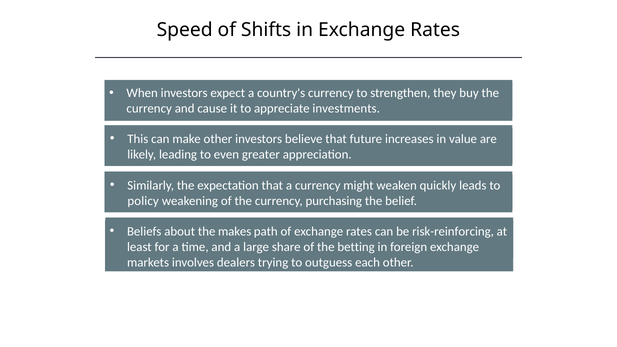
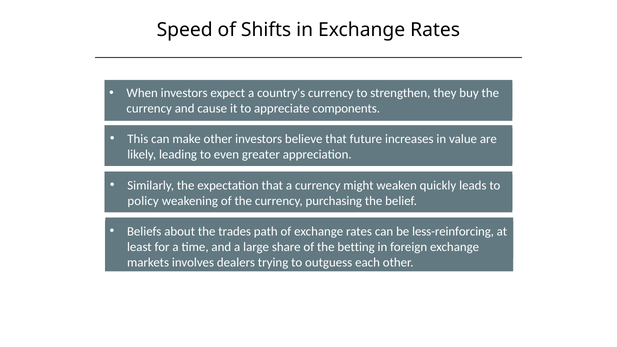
investments: investments -> components
makes: makes -> trades
risk-reinforcing: risk-reinforcing -> less-reinforcing
